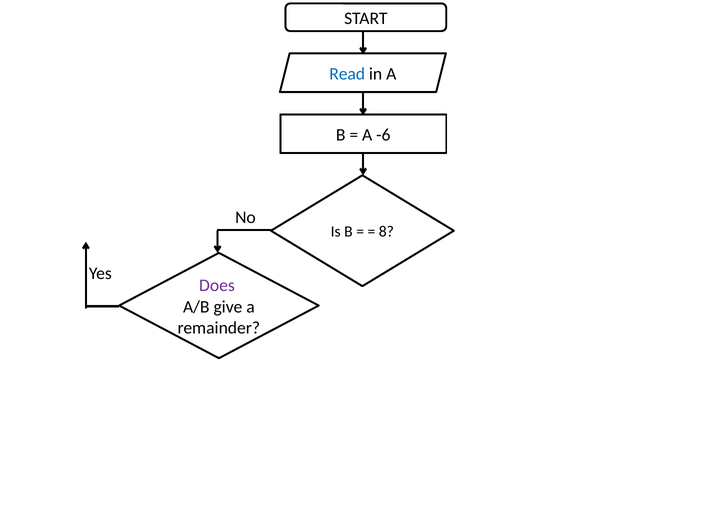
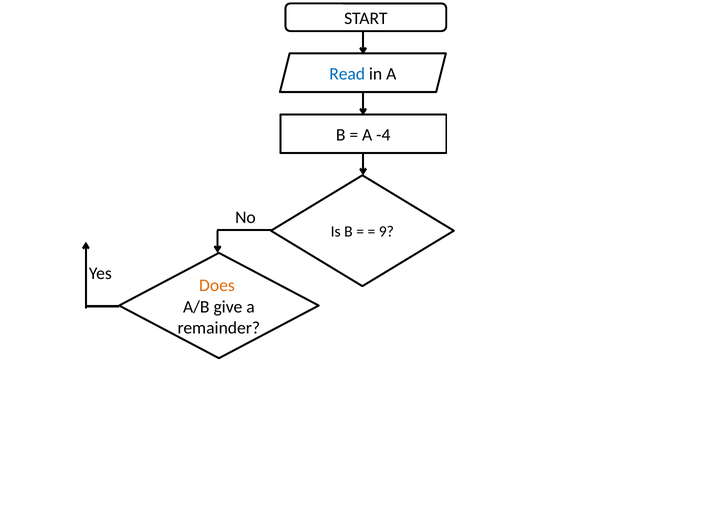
-6: -6 -> -4
8: 8 -> 9
Does colour: purple -> orange
